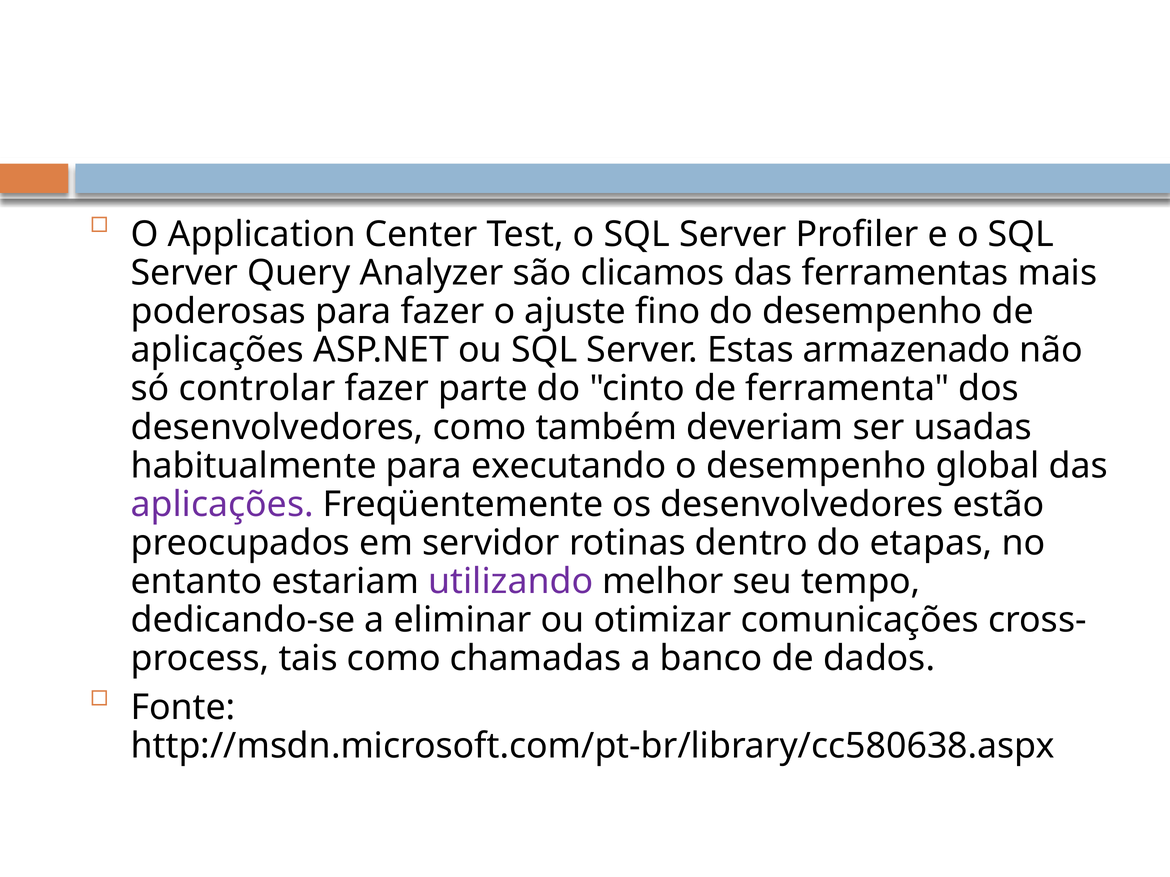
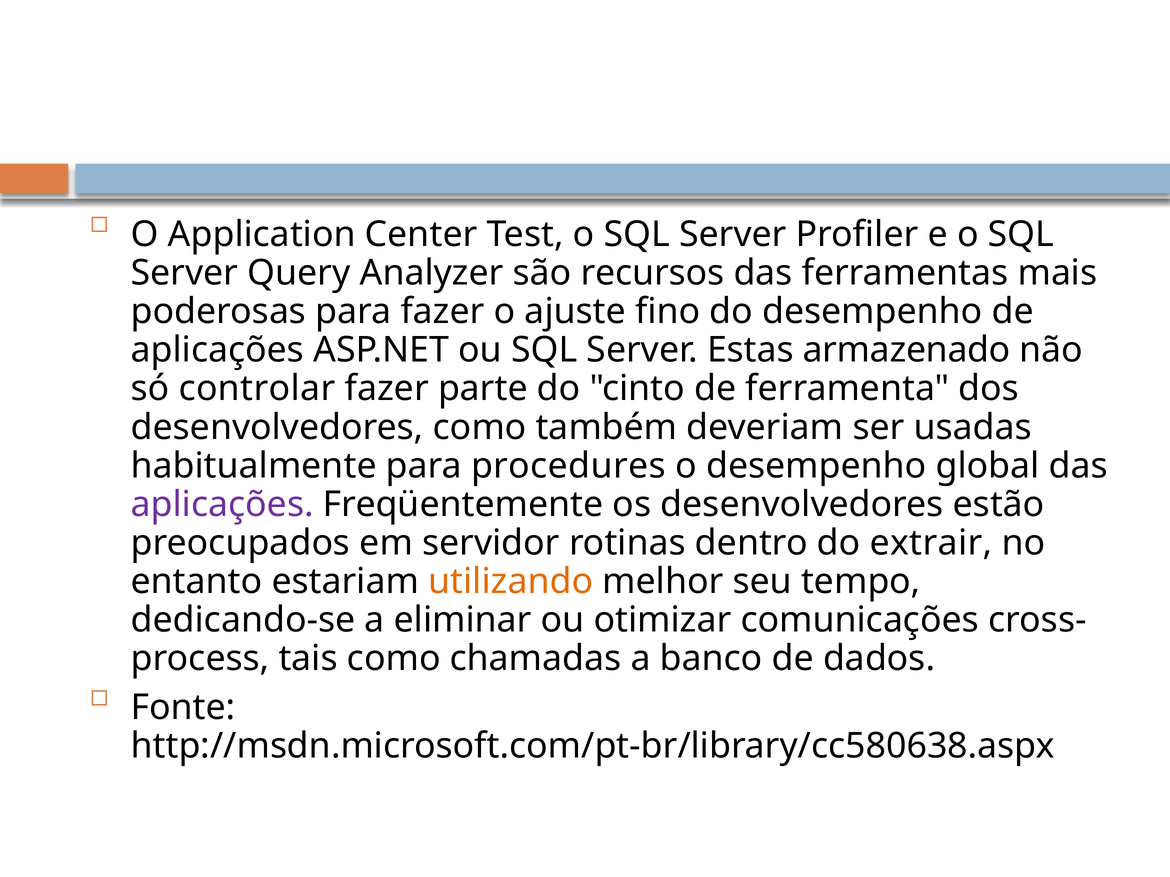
clicamos: clicamos -> recursos
executando: executando -> procedures
etapas: etapas -> extrair
utilizando colour: purple -> orange
